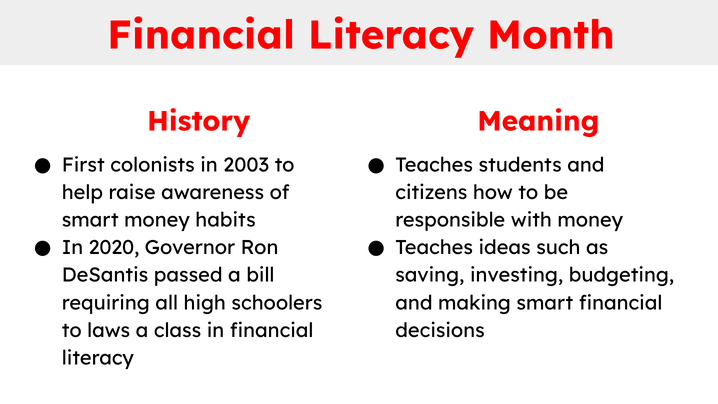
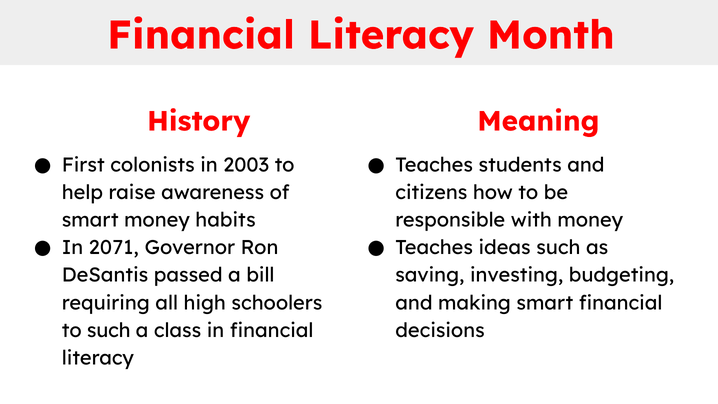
2020: 2020 -> 2071
to laws: laws -> such
